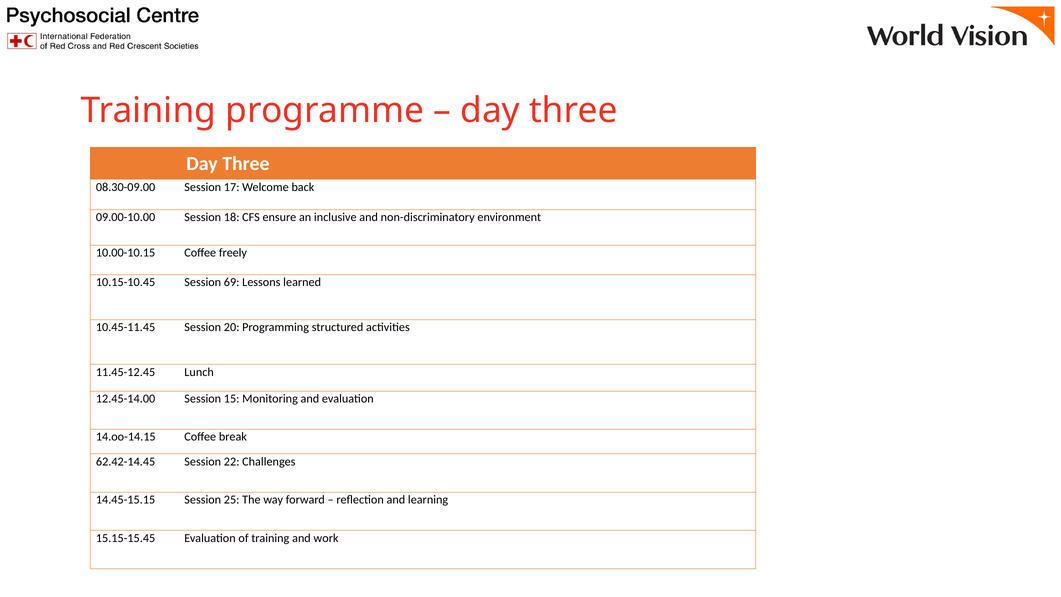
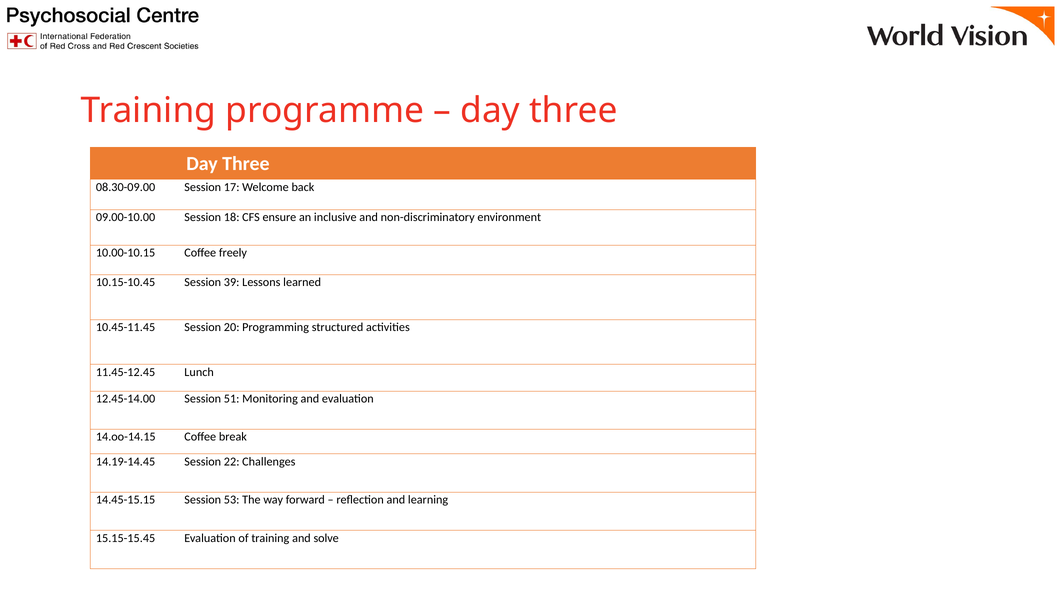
69: 69 -> 39
15: 15 -> 51
62.42-14.45: 62.42-14.45 -> 14.19-14.45
25: 25 -> 53
work: work -> solve
